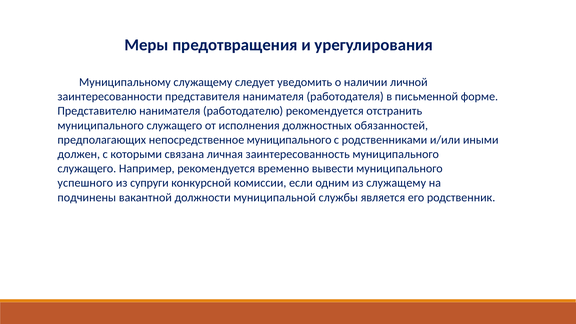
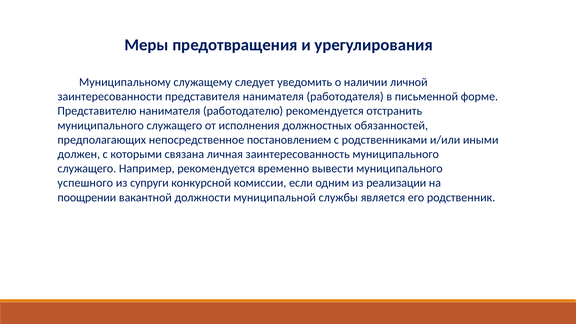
непосредственное муниципального: муниципального -> постановлением
из служащему: служащему -> реализации
подчинены: подчинены -> поощрении
